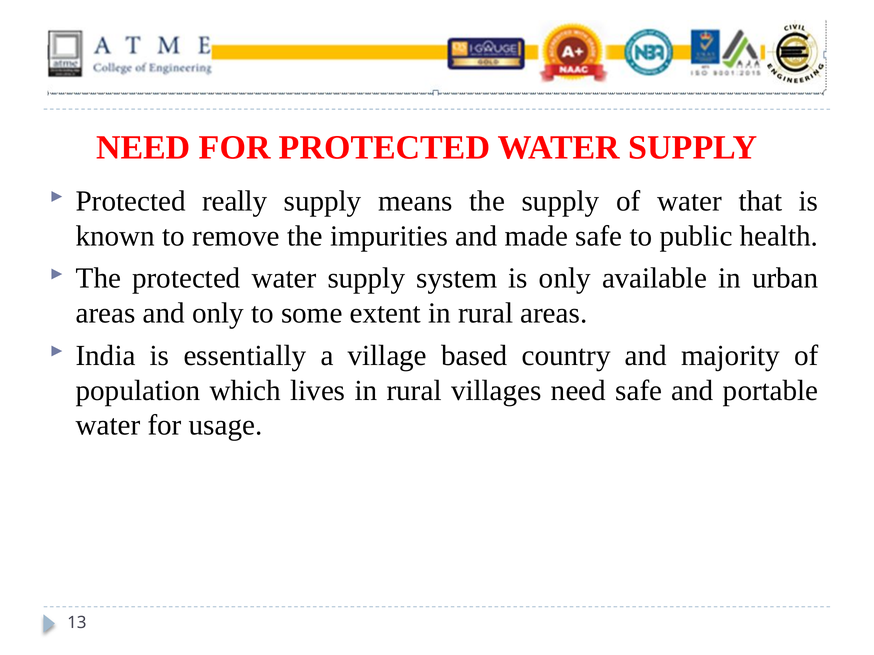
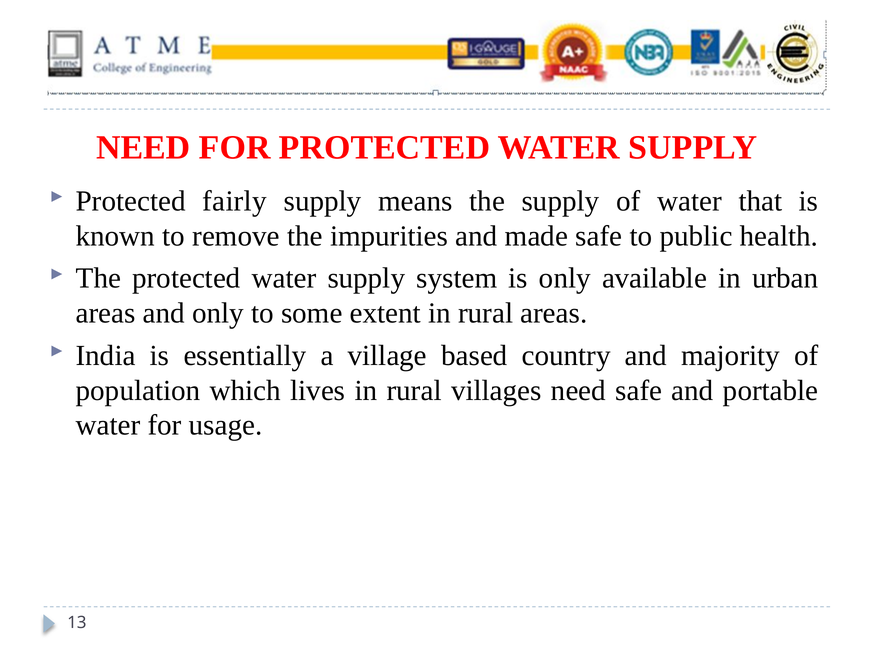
really: really -> fairly
